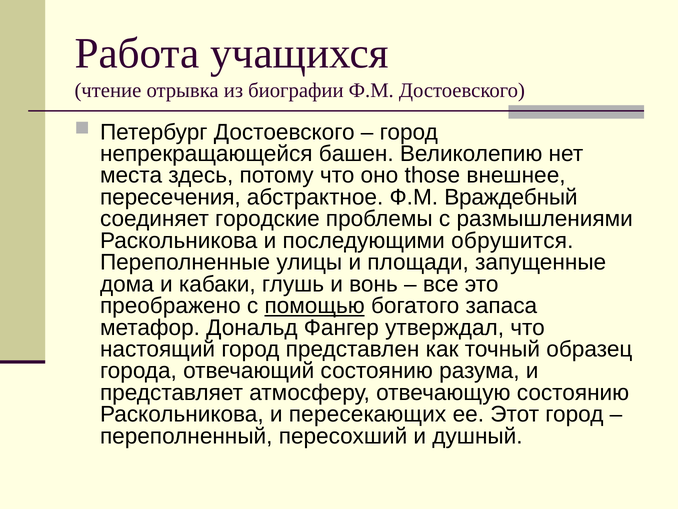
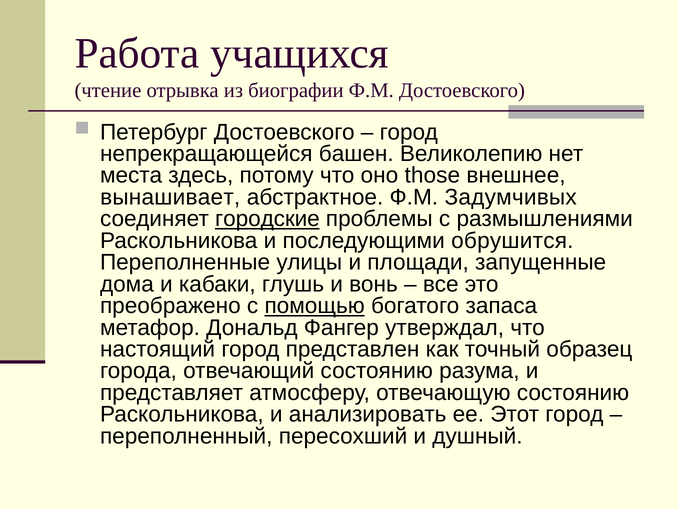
пересечения: пересечения -> вынашивает
Враждебный: Враждебный -> Задумчивых
городские underline: none -> present
пересекающих: пересекающих -> анализировать
